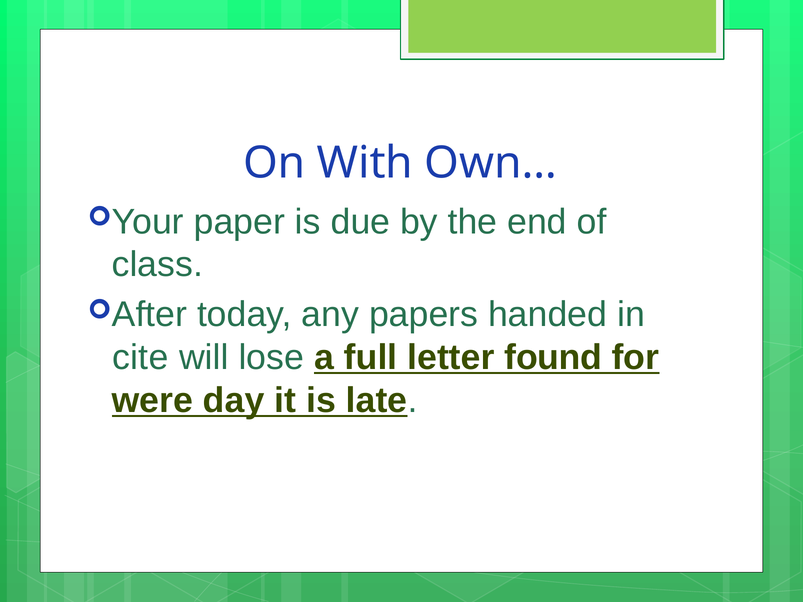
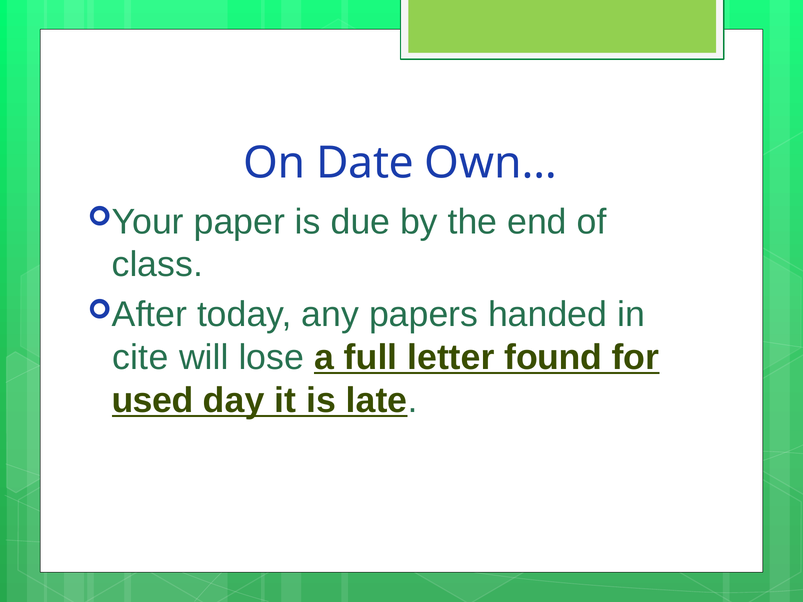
With: With -> Date
were: were -> used
